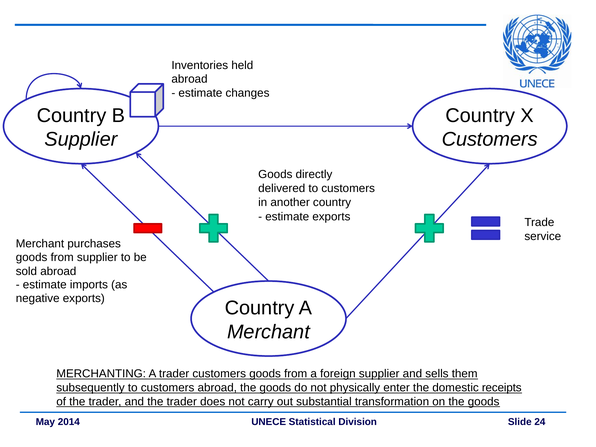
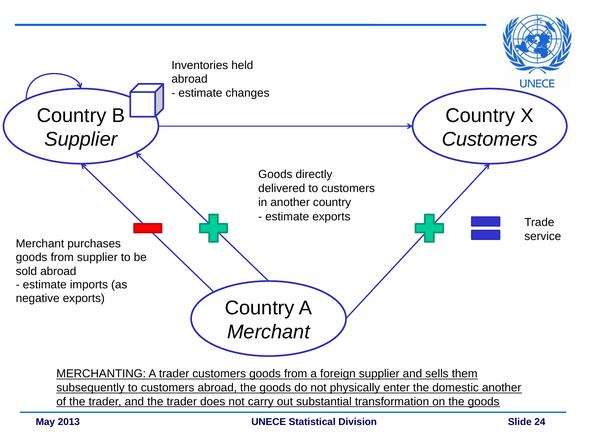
domestic receipts: receipts -> another
2014: 2014 -> 2013
